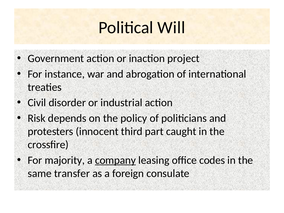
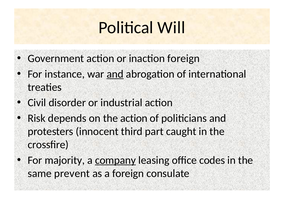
inaction project: project -> foreign
and at (115, 74) underline: none -> present
the policy: policy -> action
transfer: transfer -> prevent
